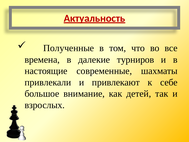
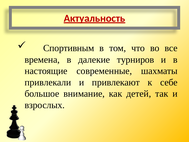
Полученные: Полученные -> Спортивным
